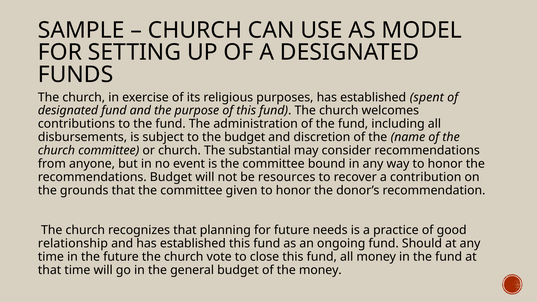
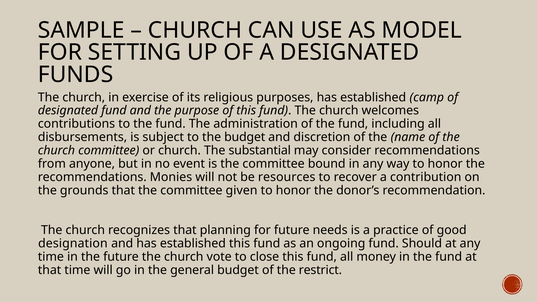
spent: spent -> camp
recommendations Budget: Budget -> Monies
relationship: relationship -> designation
the money: money -> restrict
